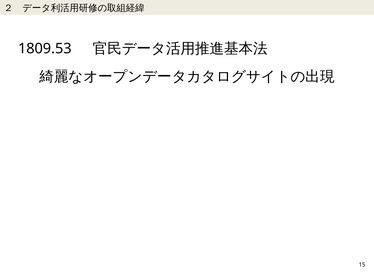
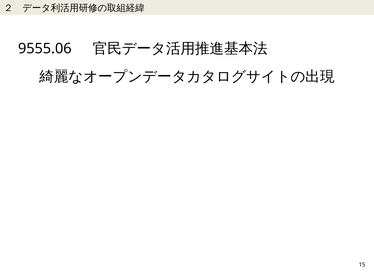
1809.53: 1809.53 -> 9555.06
